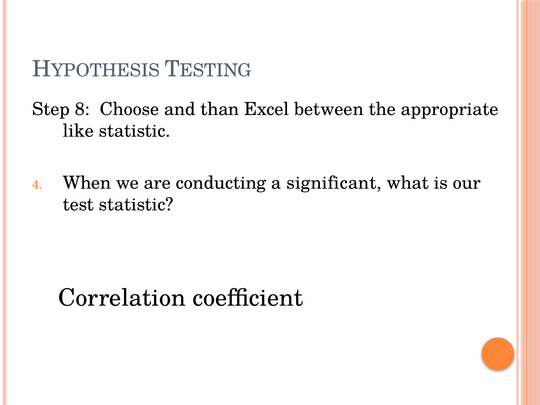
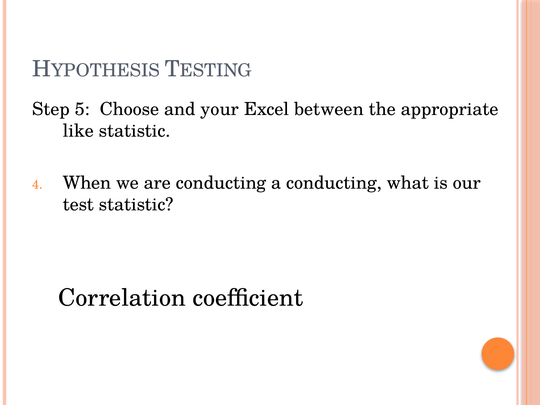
8: 8 -> 5
than: than -> your
a significant: significant -> conducting
